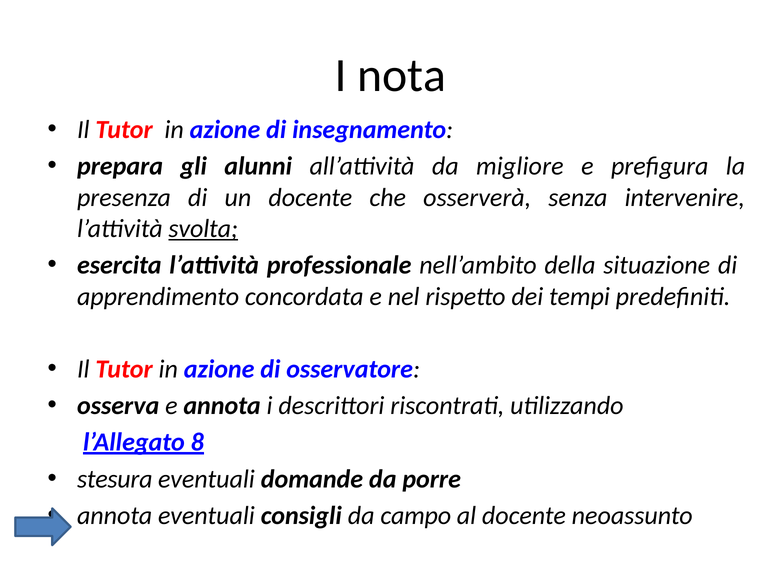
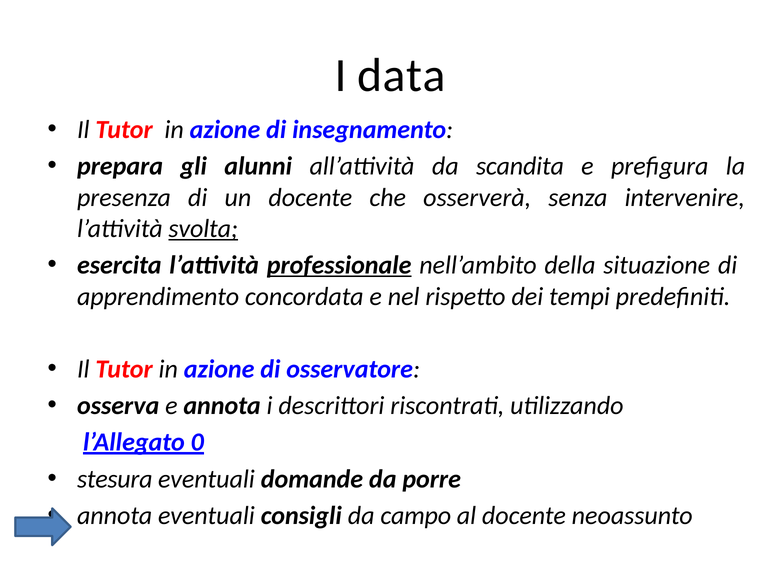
nota: nota -> data
migliore: migliore -> scandita
professionale underline: none -> present
8: 8 -> 0
